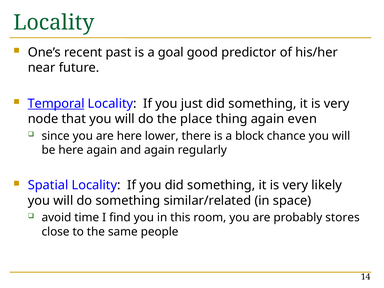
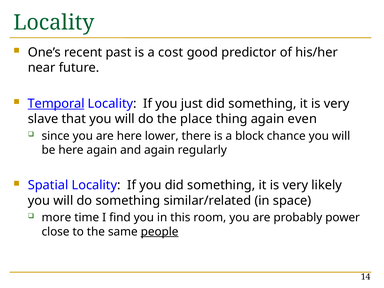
goal: goal -> cost
node: node -> slave
avoid: avoid -> more
stores: stores -> power
people underline: none -> present
